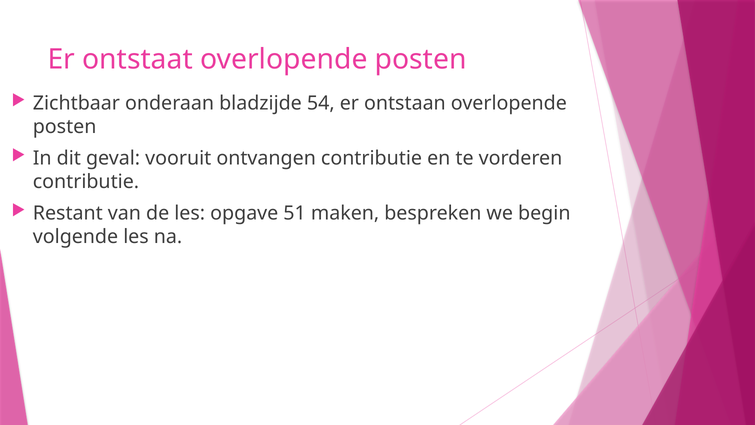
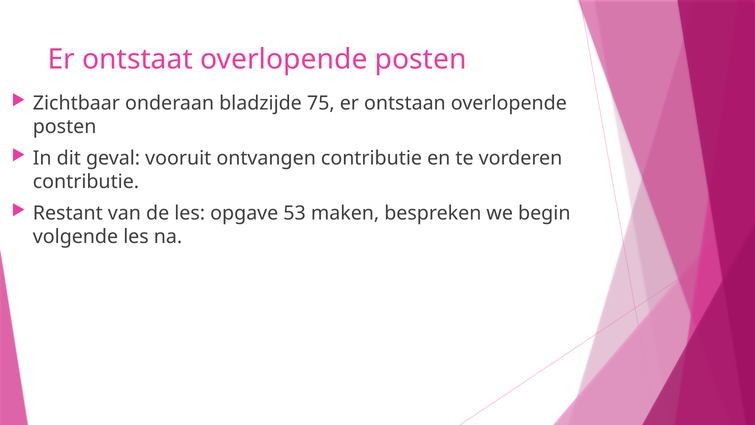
54: 54 -> 75
51: 51 -> 53
